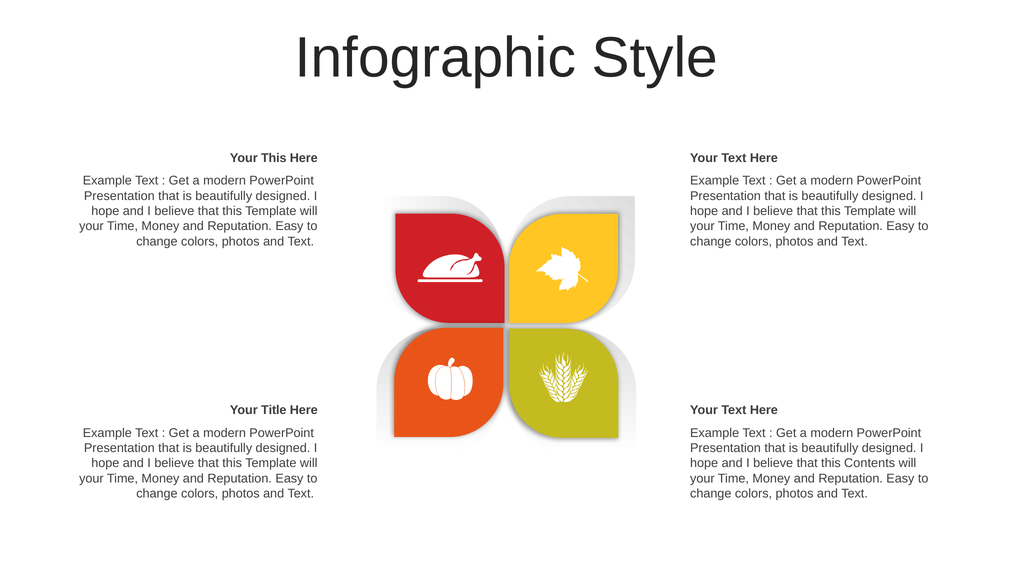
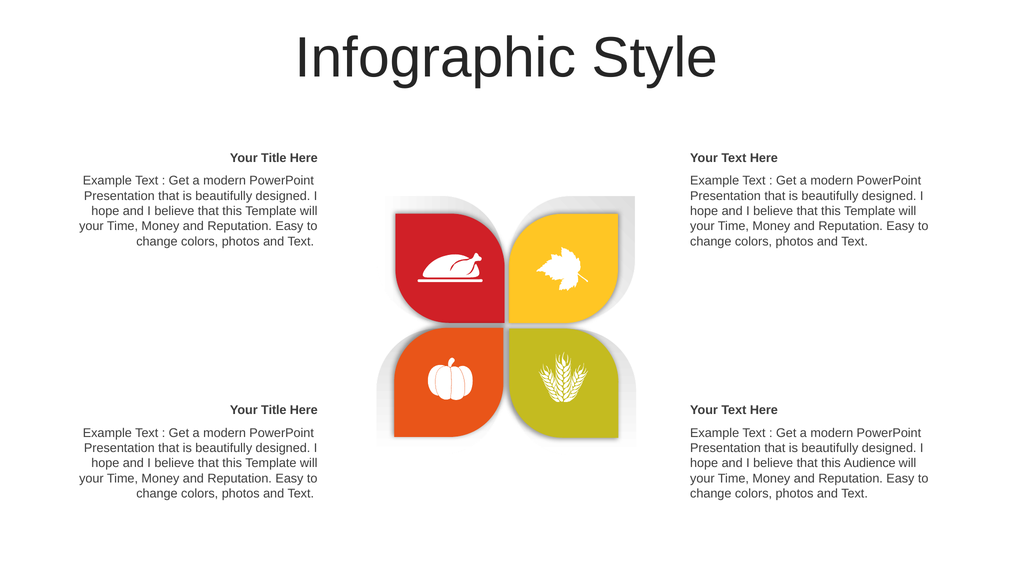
This at (274, 158): This -> Title
Contents: Contents -> Audience
